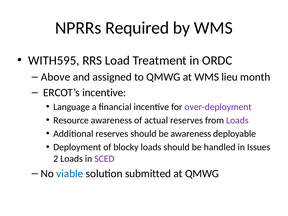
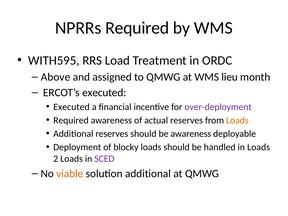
ERCOT’s incentive: incentive -> executed
Language at (72, 107): Language -> Executed
Resource at (71, 120): Resource -> Required
Loads at (237, 120) colour: purple -> orange
in Issues: Issues -> Loads
viable colour: blue -> orange
solution submitted: submitted -> additional
